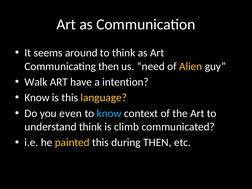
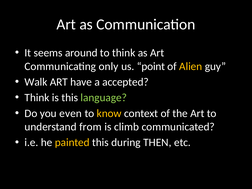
Communicating then: then -> only
need: need -> point
intention: intention -> accepted
Know at (37, 98): Know -> Think
language colour: yellow -> light green
know at (109, 113) colour: light blue -> yellow
understand think: think -> from
